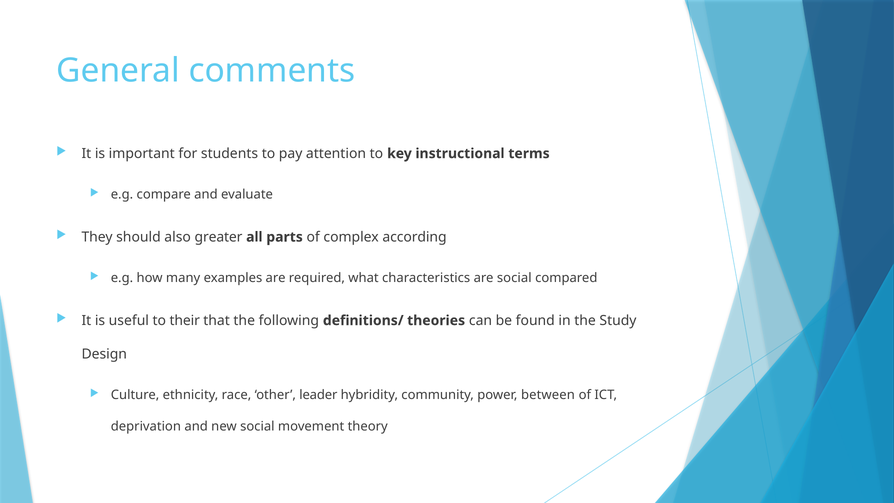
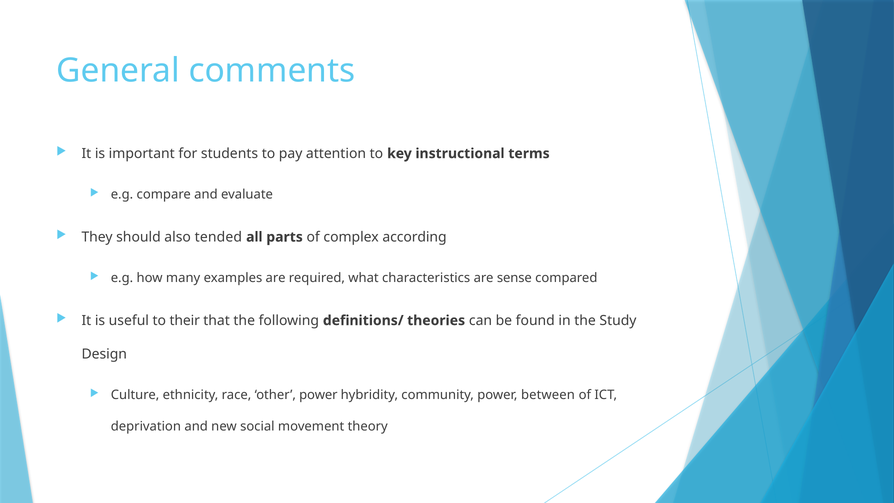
greater: greater -> tended
are social: social -> sense
other leader: leader -> power
